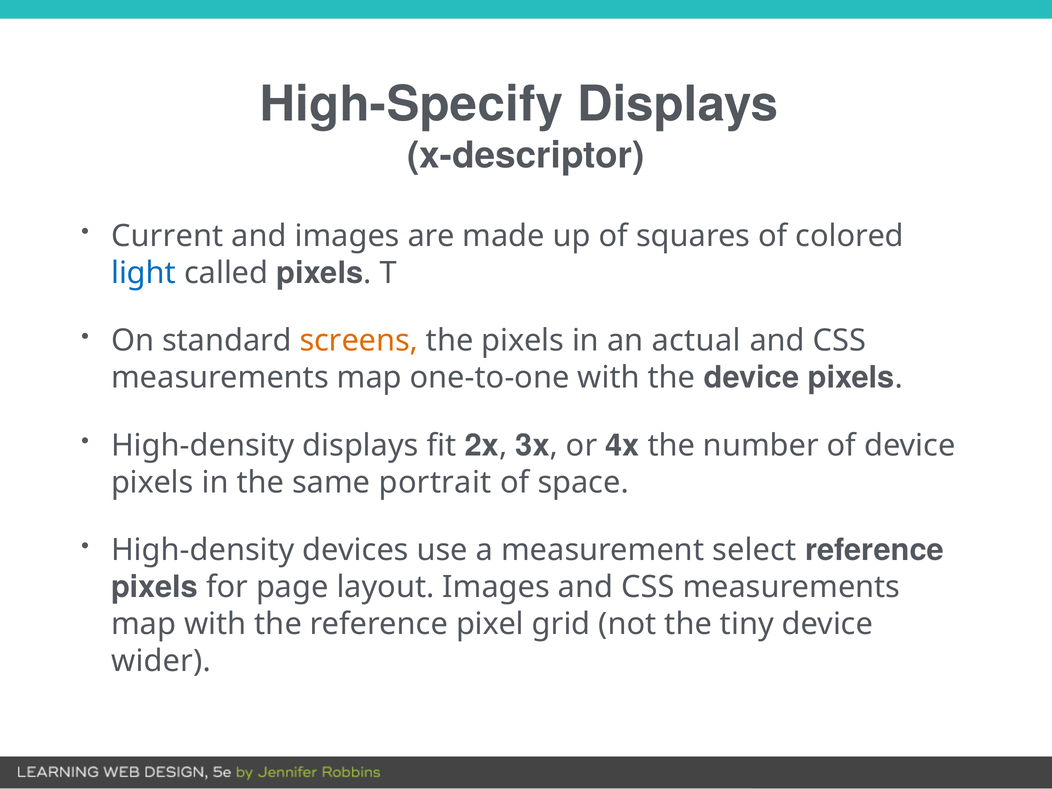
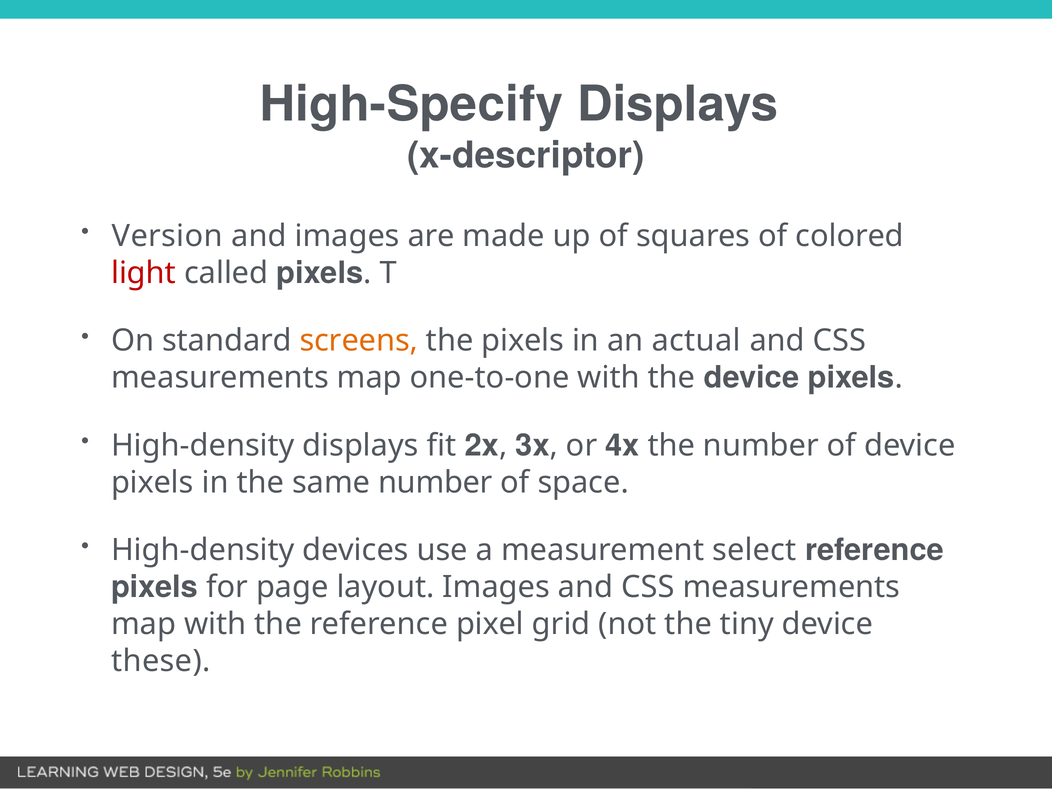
Current: Current -> Version
light colour: blue -> red
same portrait: portrait -> number
wider: wider -> these
